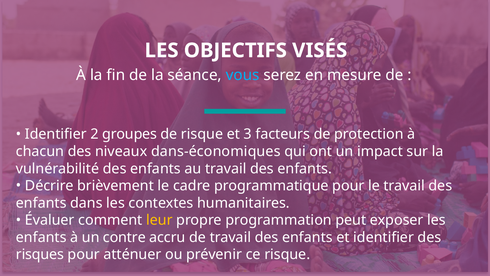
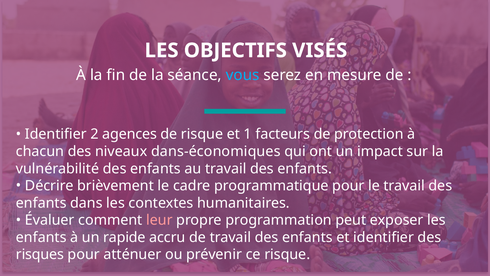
groupes: groupes -> agences
3: 3 -> 1
leur colour: yellow -> pink
contre: contre -> rapide
